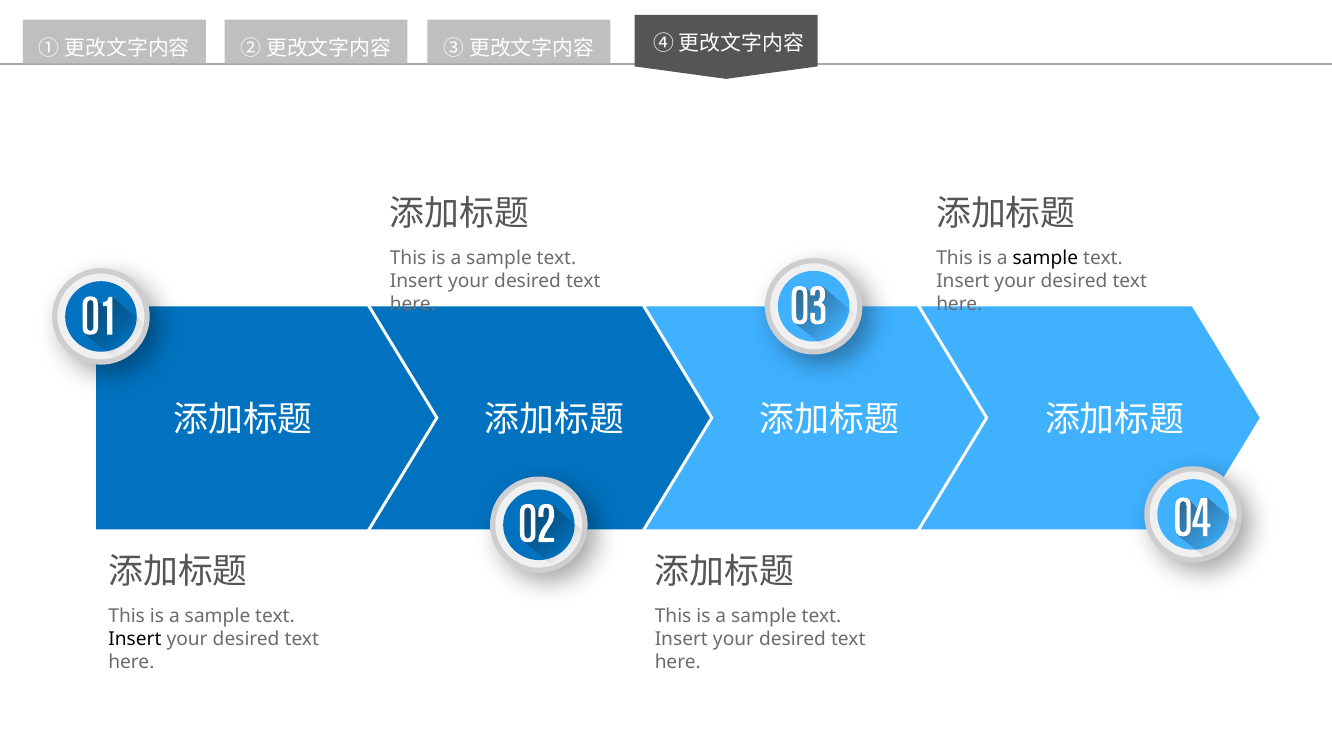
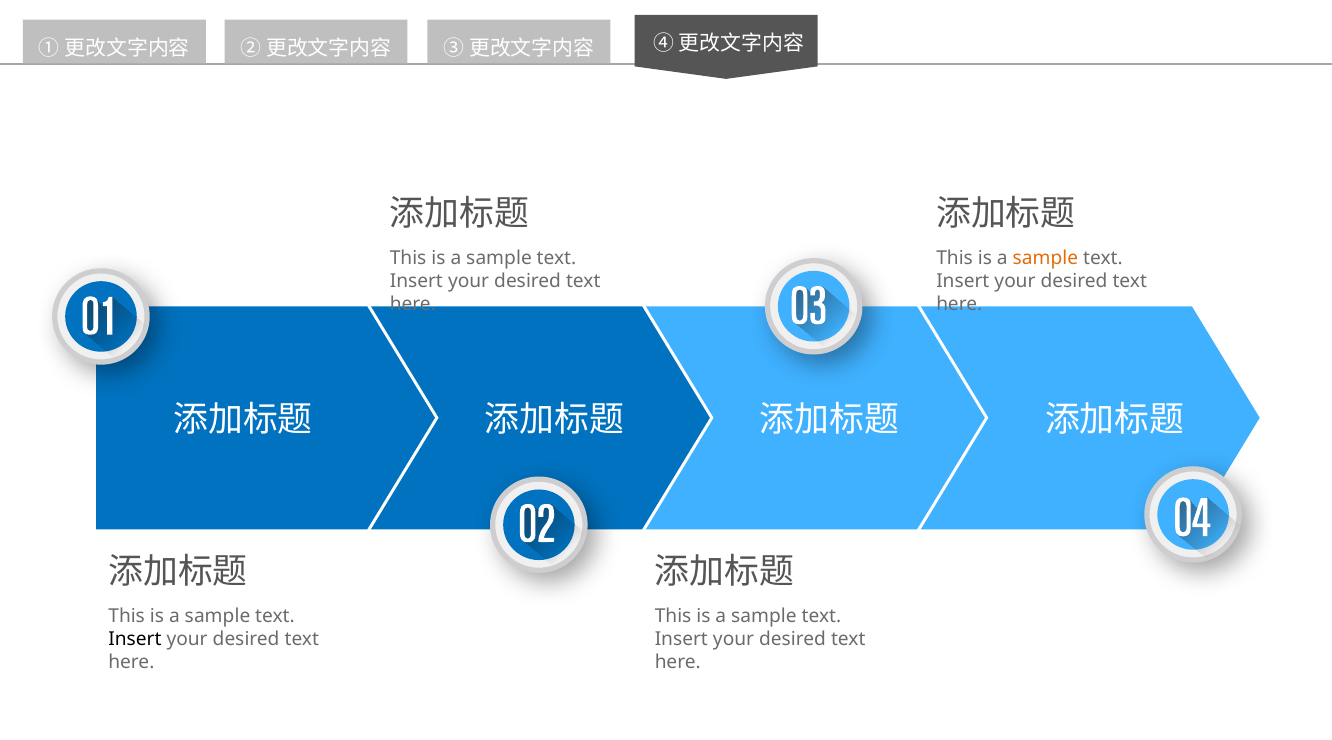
sample at (1045, 259) colour: black -> orange
